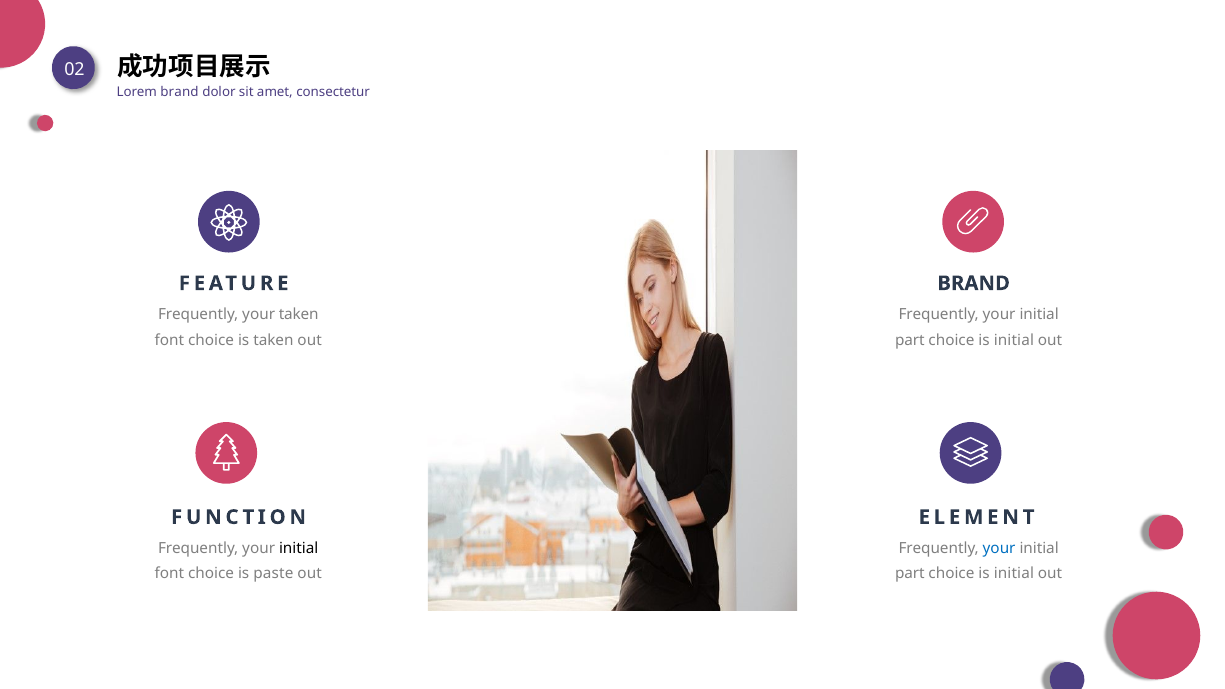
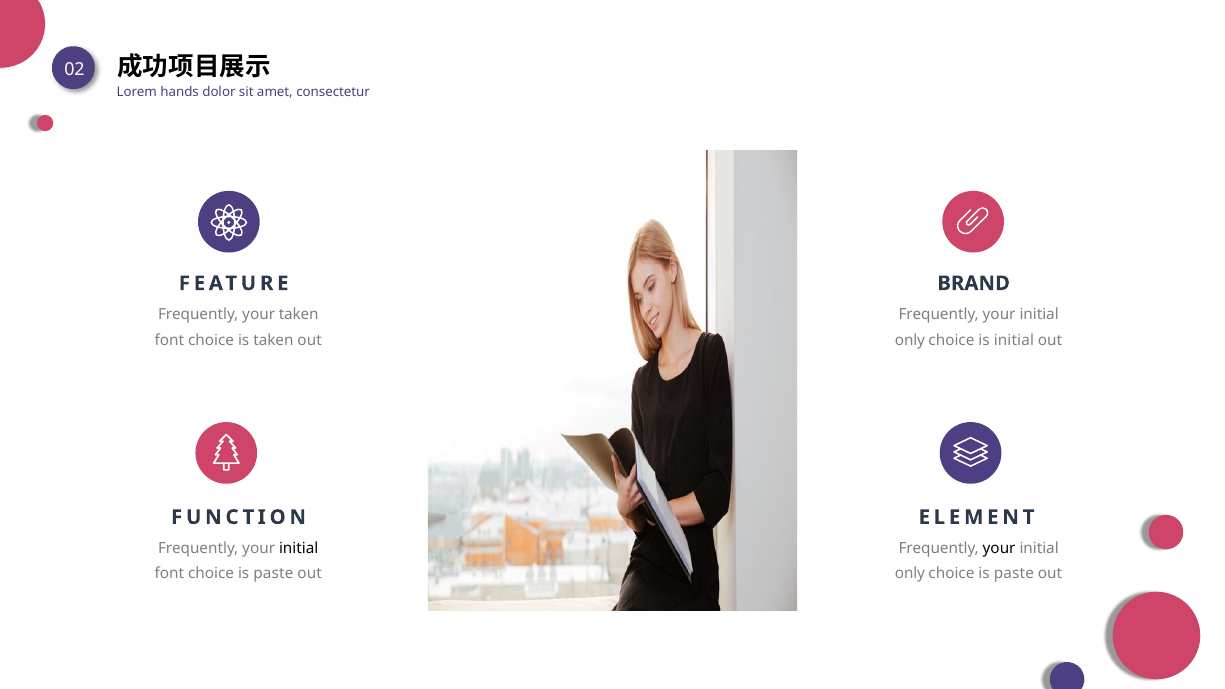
Lorem brand: brand -> hands
part at (910, 341): part -> only
your at (999, 548) colour: blue -> black
part at (910, 574): part -> only
initial at (1014, 574): initial -> paste
